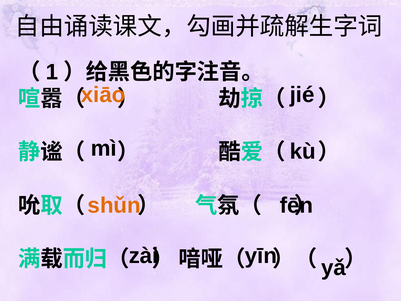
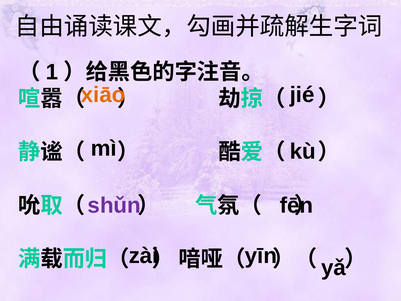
shǔn colour: orange -> purple
